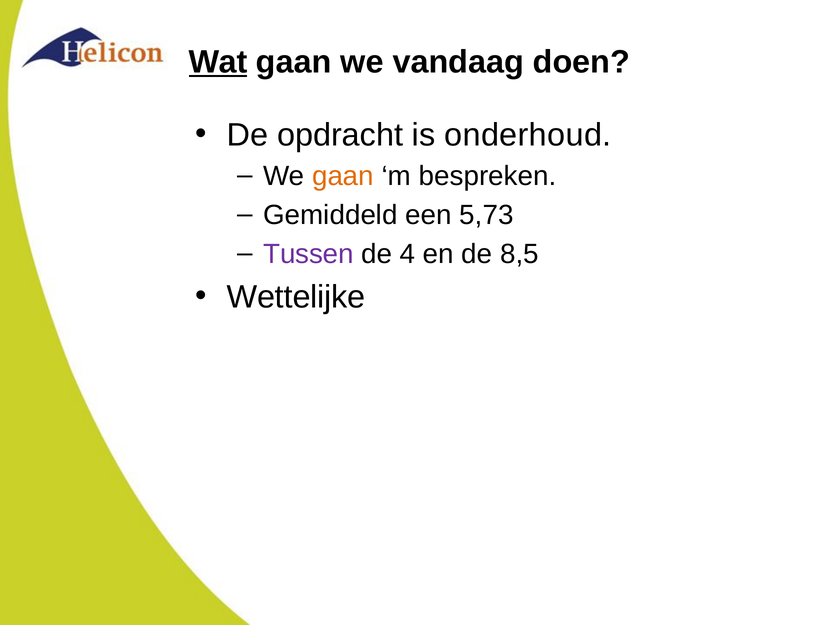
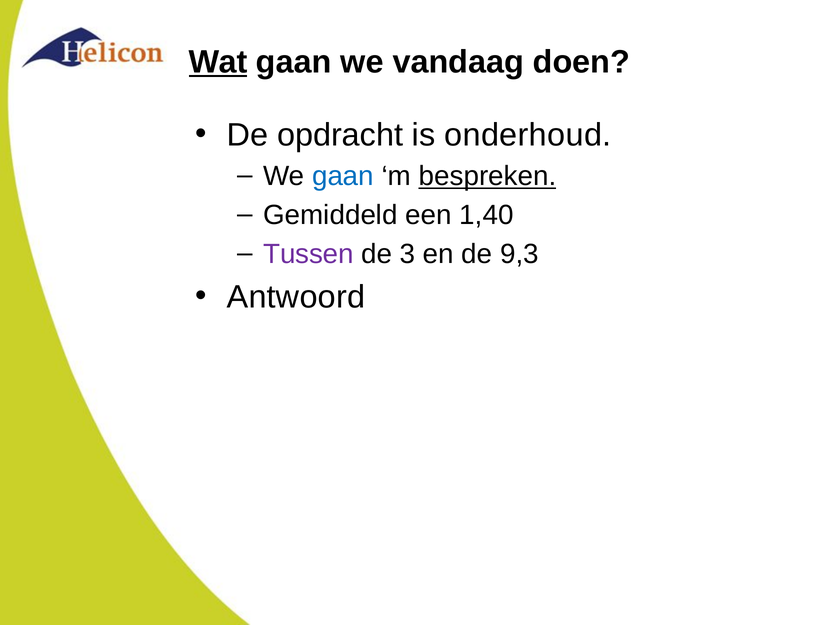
gaan at (343, 176) colour: orange -> blue
bespreken underline: none -> present
5,73: 5,73 -> 1,40
4: 4 -> 3
8,5: 8,5 -> 9,3
Wettelijke: Wettelijke -> Antwoord
